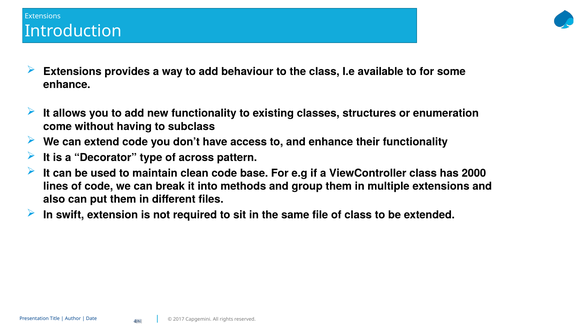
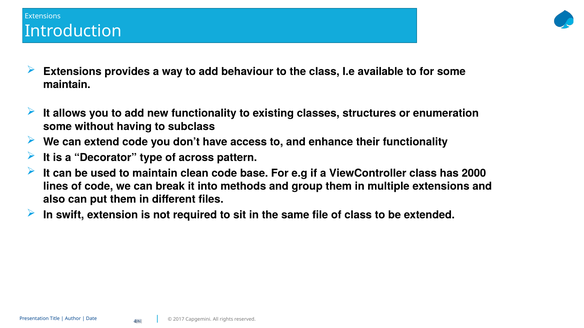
enhance at (67, 85): enhance -> maintain
come at (58, 127): come -> some
